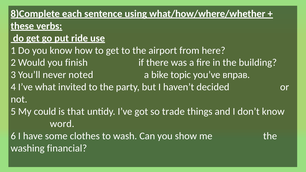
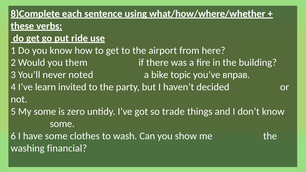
finish: finish -> them
what: what -> learn
My could: could -> some
that: that -> zero
word at (62, 124): word -> some
